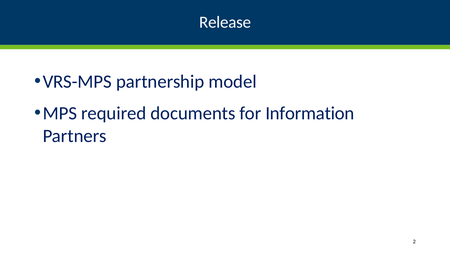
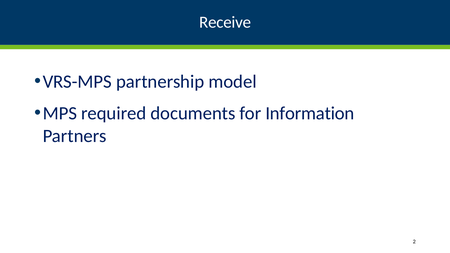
Release: Release -> Receive
